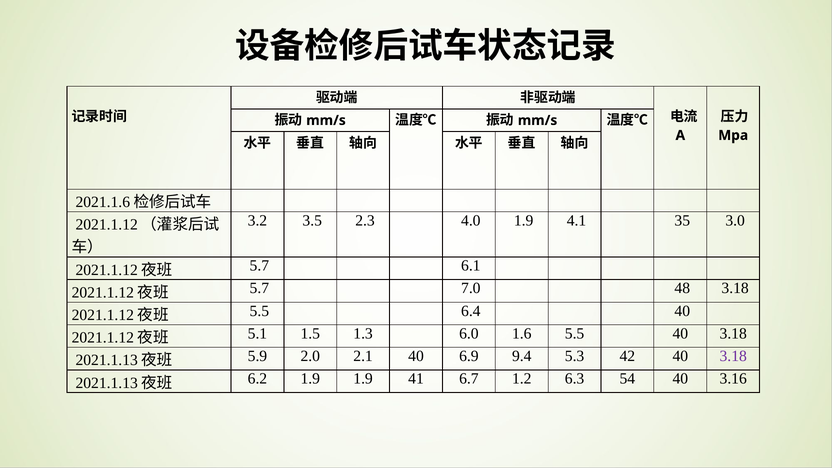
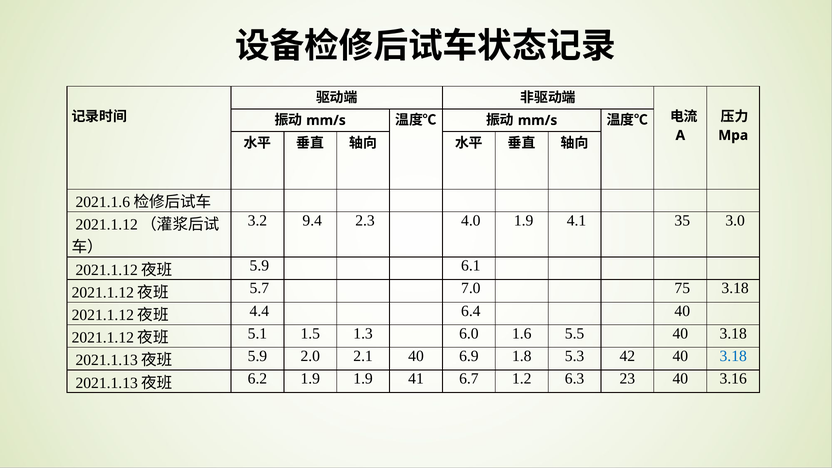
3.5: 3.5 -> 9.4
5.7 at (259, 266): 5.7 -> 5.9
48: 48 -> 75
5.5 at (259, 311): 5.5 -> 4.4
9.4: 9.4 -> 1.8
3.18 at (733, 356) colour: purple -> blue
54: 54 -> 23
